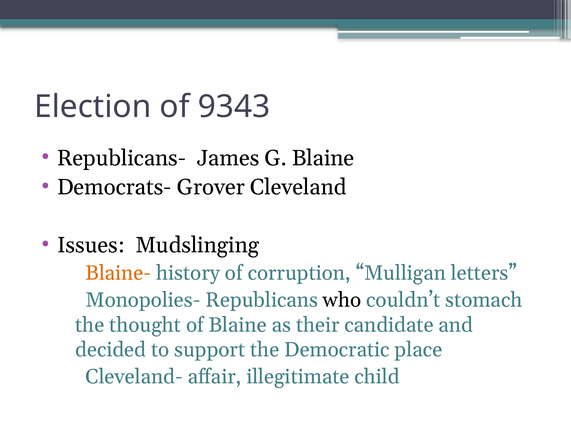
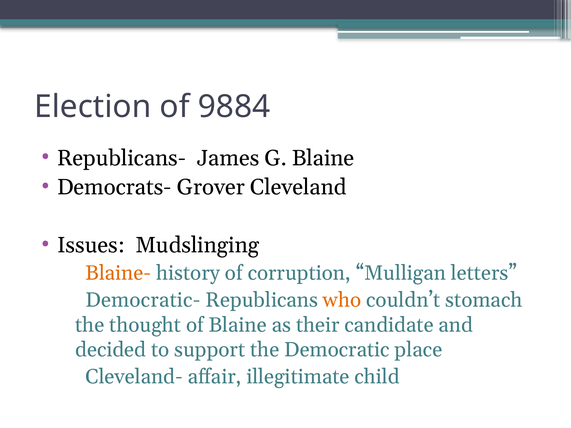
9343: 9343 -> 9884
Monopolies-: Monopolies- -> Democratic-
who colour: black -> orange
